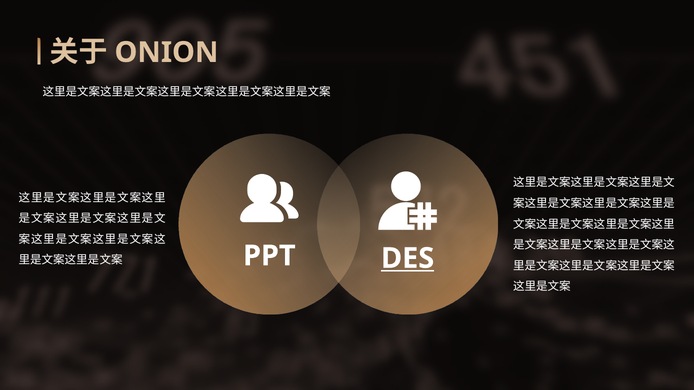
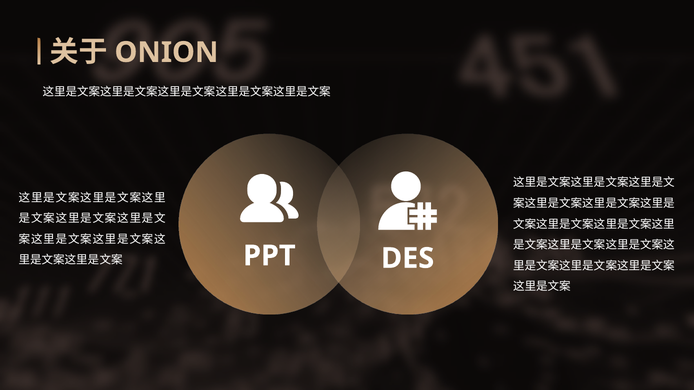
DES underline: present -> none
